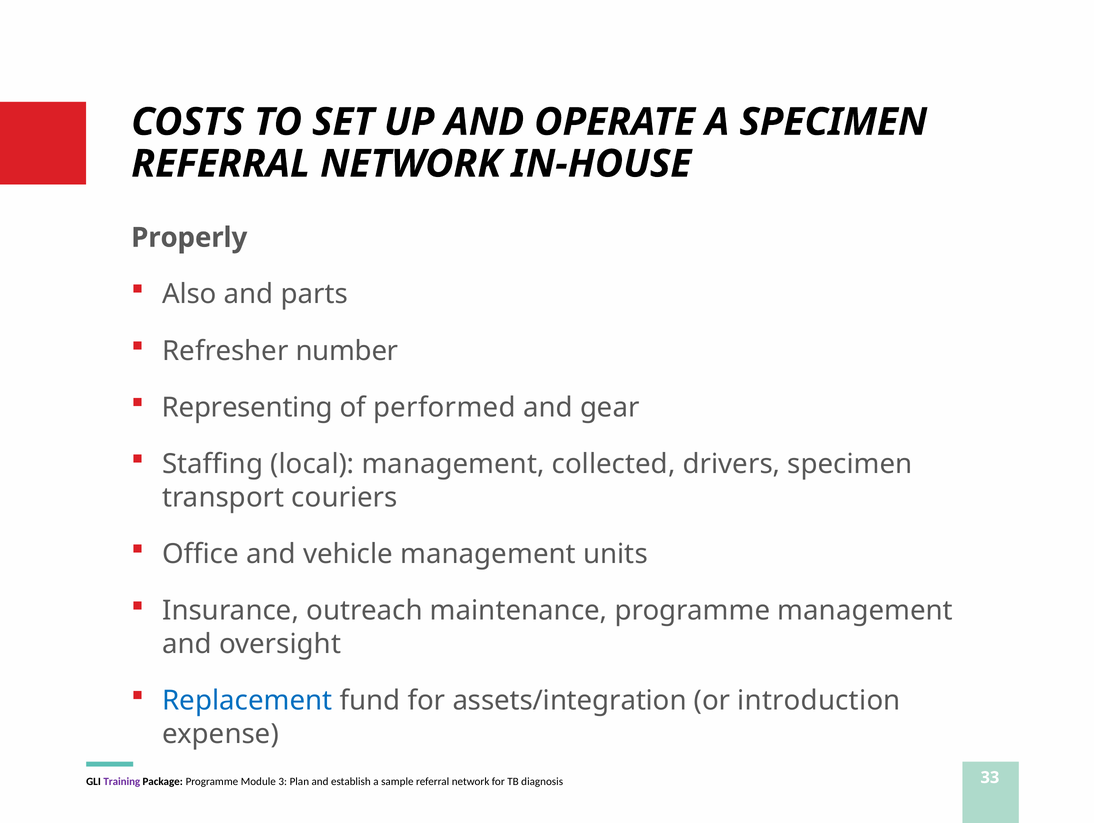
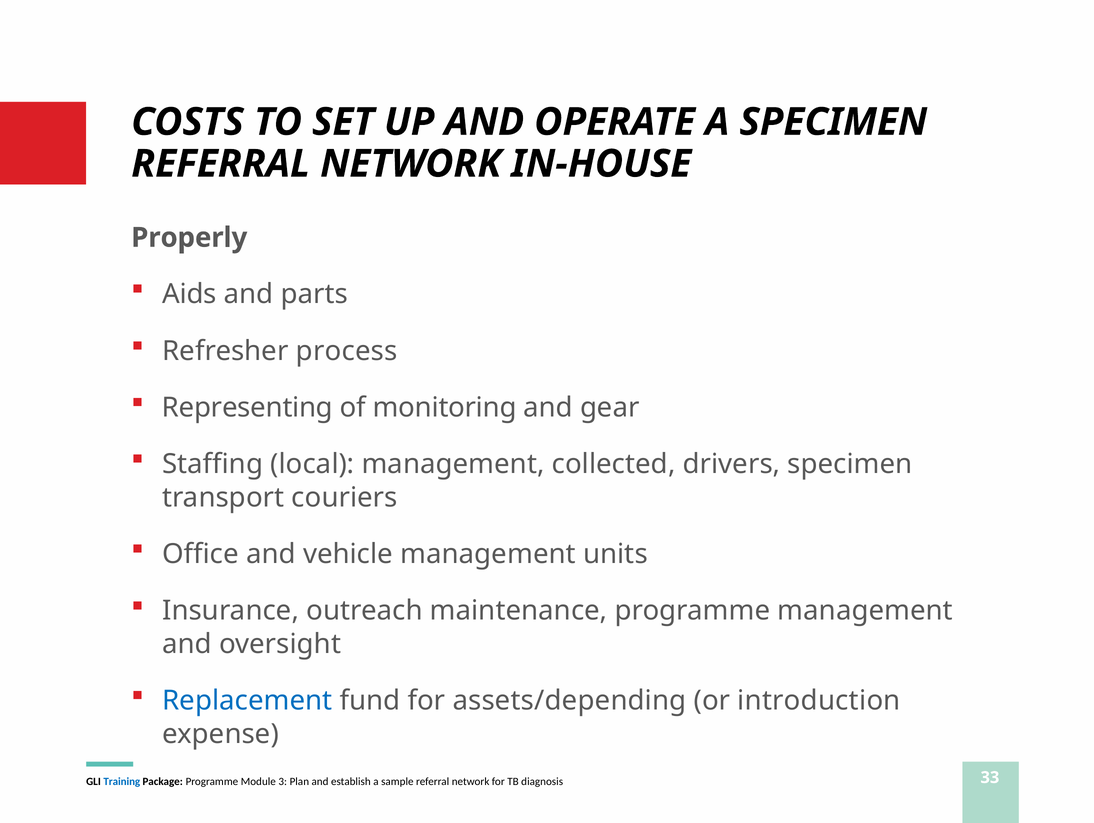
Also: Also -> Aids
number: number -> process
performed: performed -> monitoring
assets/integration: assets/integration -> assets/depending
Training colour: purple -> blue
